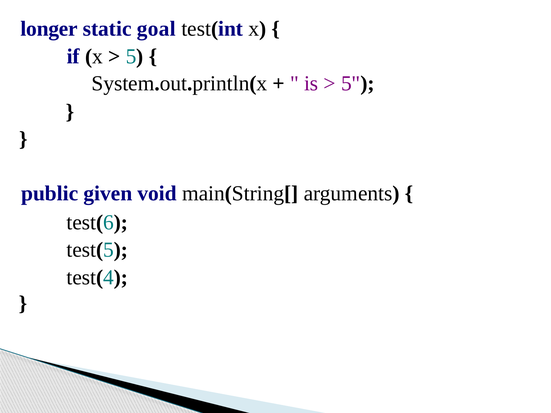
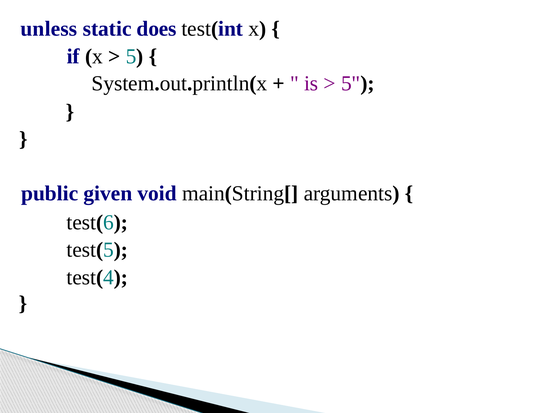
longer: longer -> unless
goal: goal -> does
